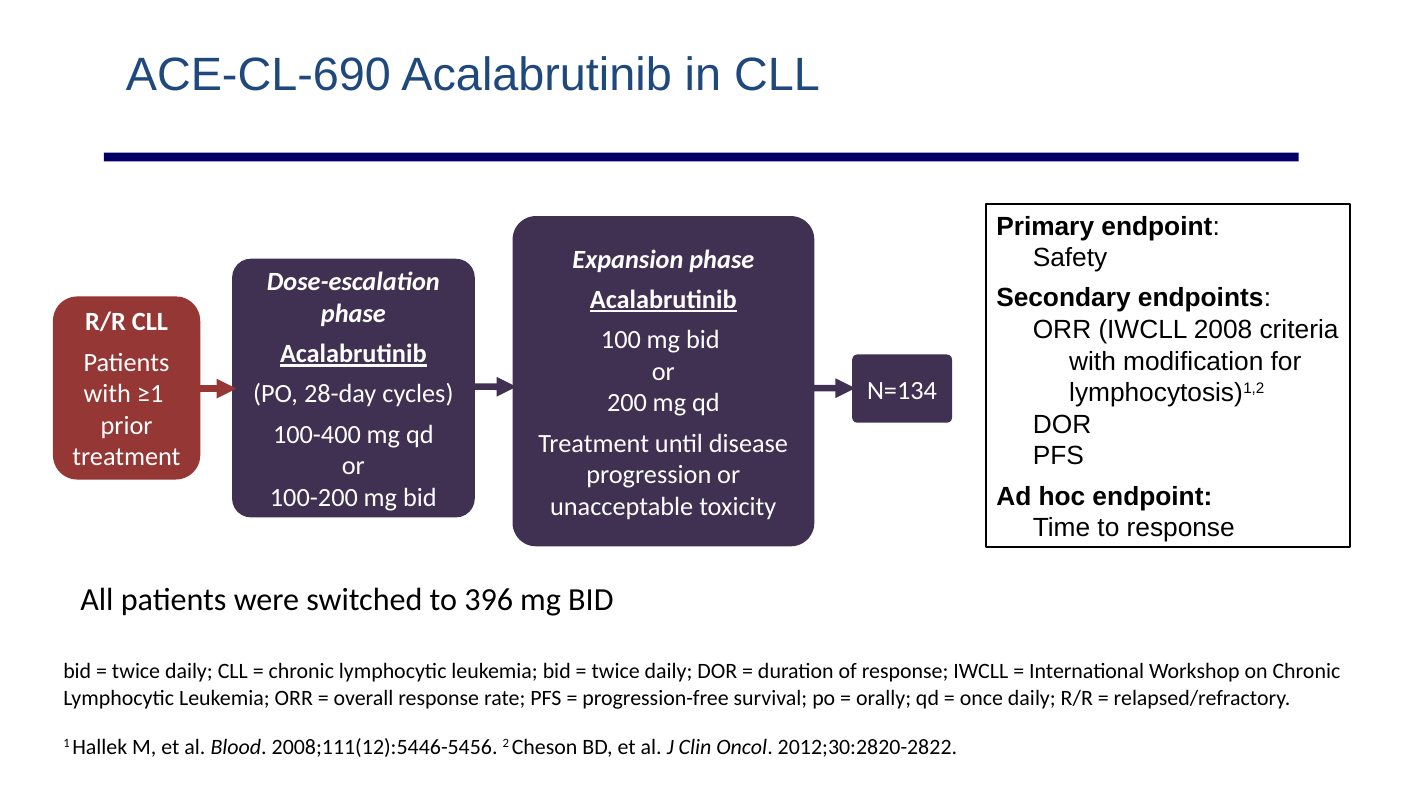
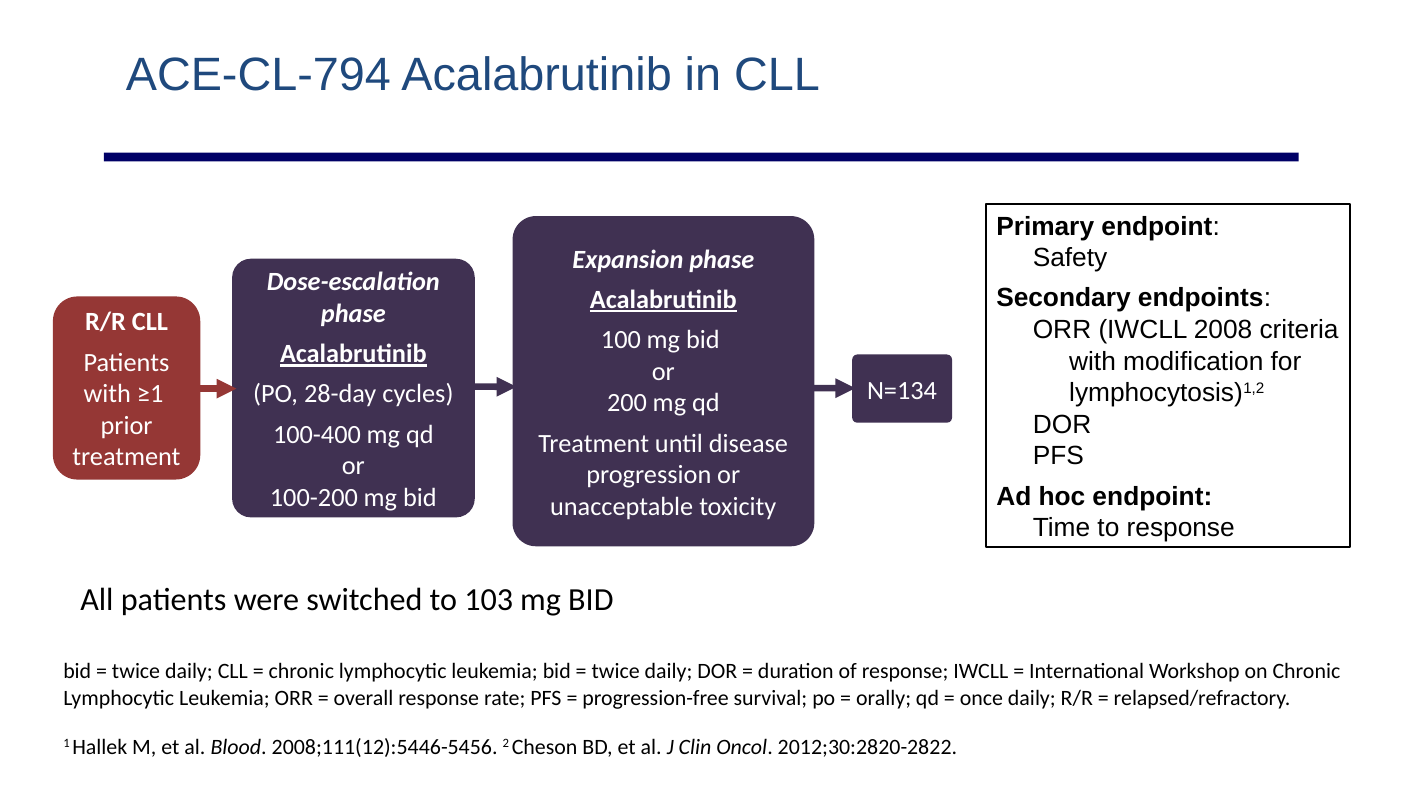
ACE-CL-690: ACE-CL-690 -> ACE-CL-794
396: 396 -> 103
